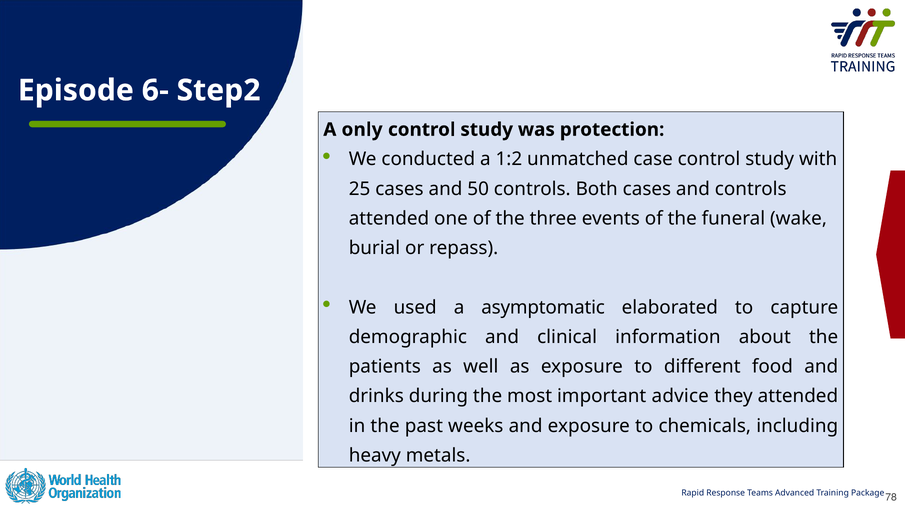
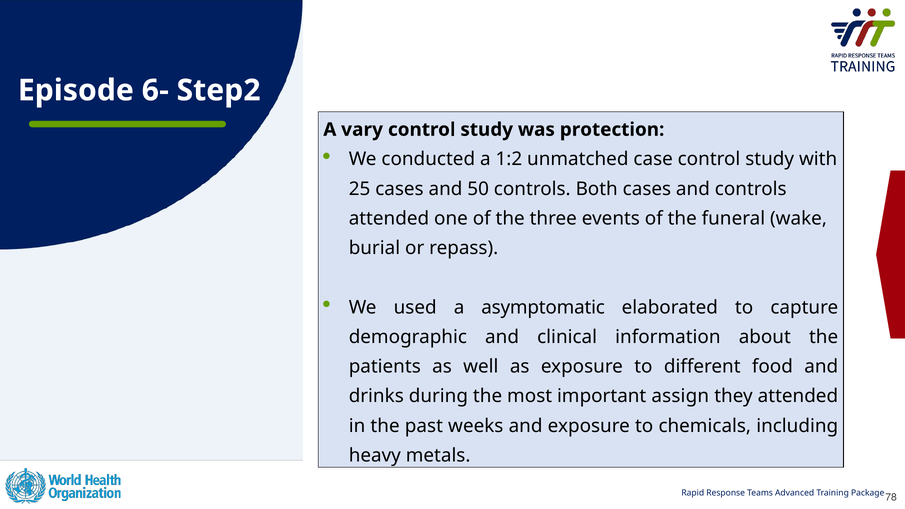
only: only -> vary
advice: advice -> assign
